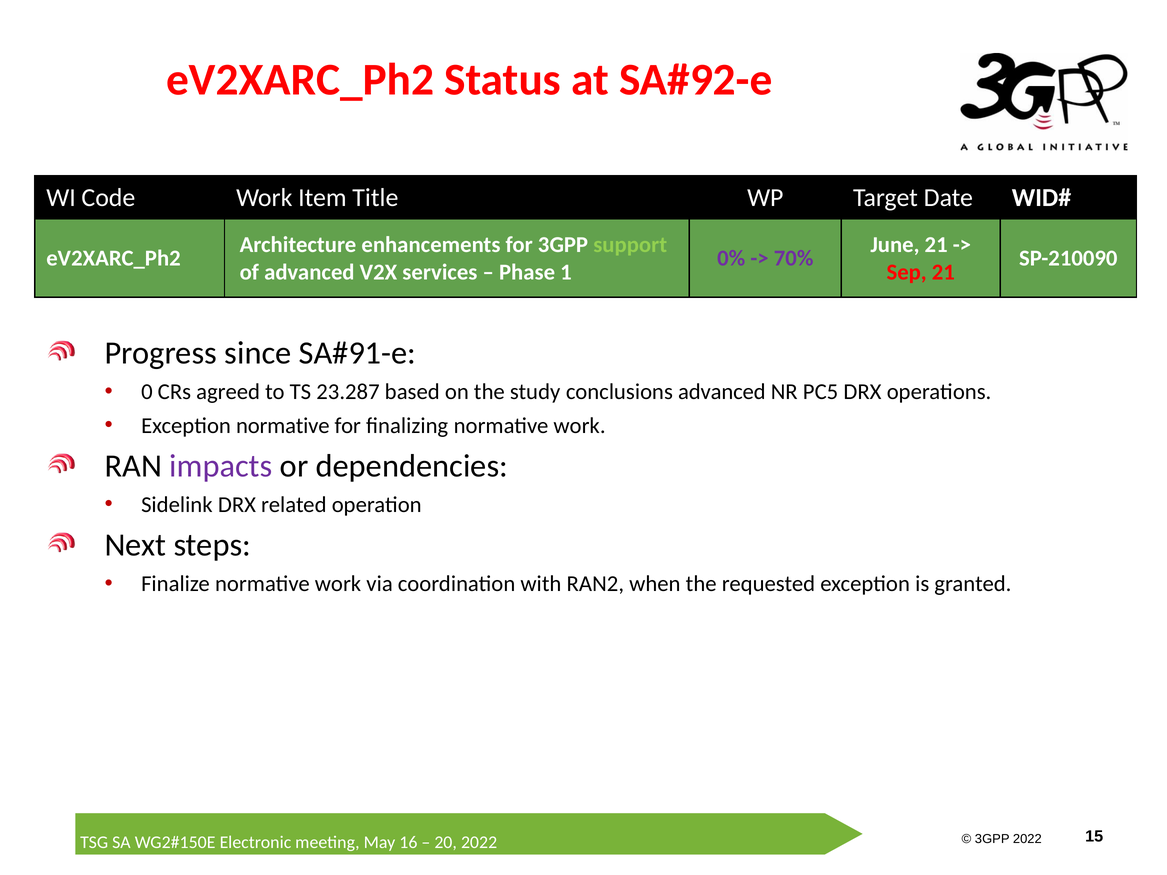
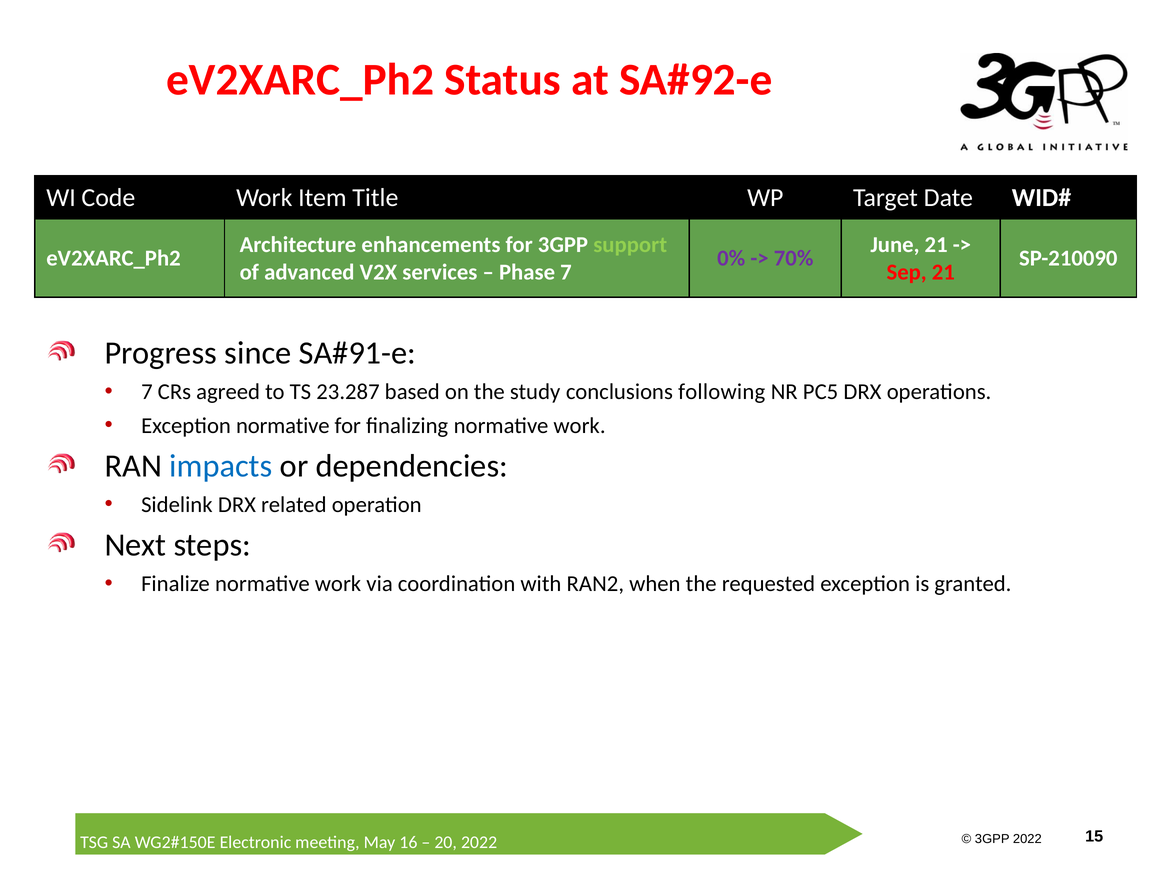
Phase 1: 1 -> 7
0 at (147, 392): 0 -> 7
conclusions advanced: advanced -> following
impacts colour: purple -> blue
